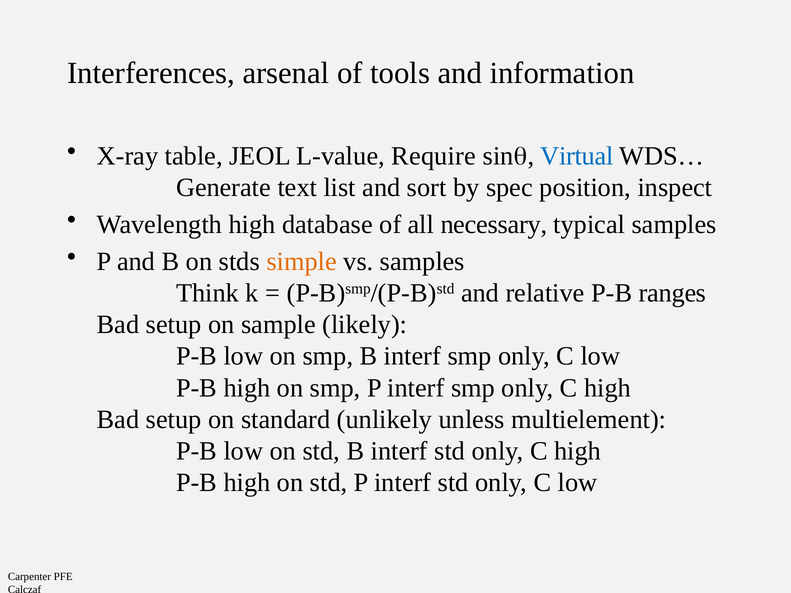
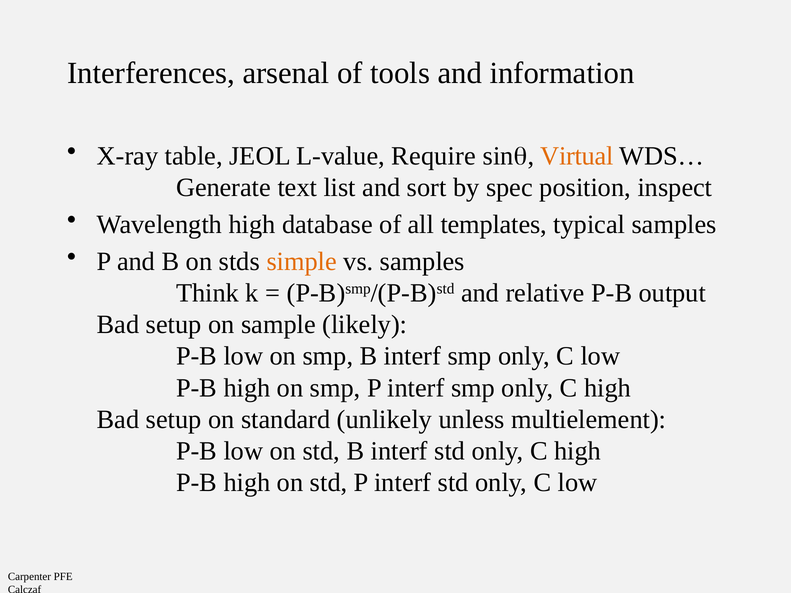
Virtual colour: blue -> orange
necessary: necessary -> templates
ranges: ranges -> output
